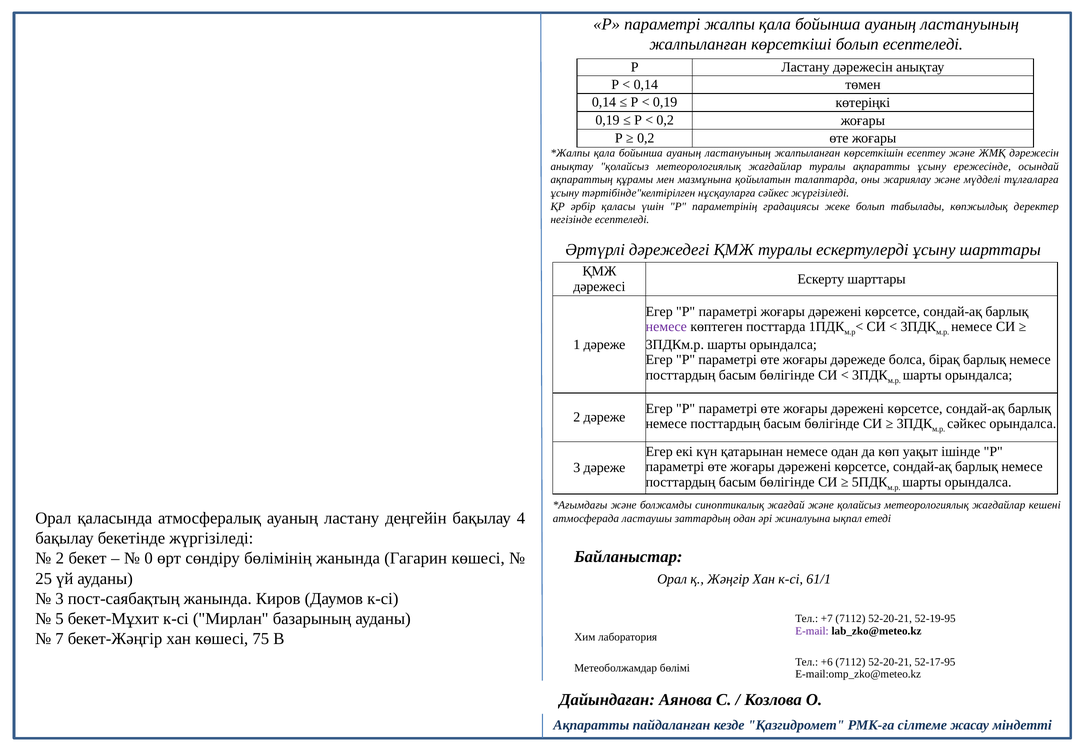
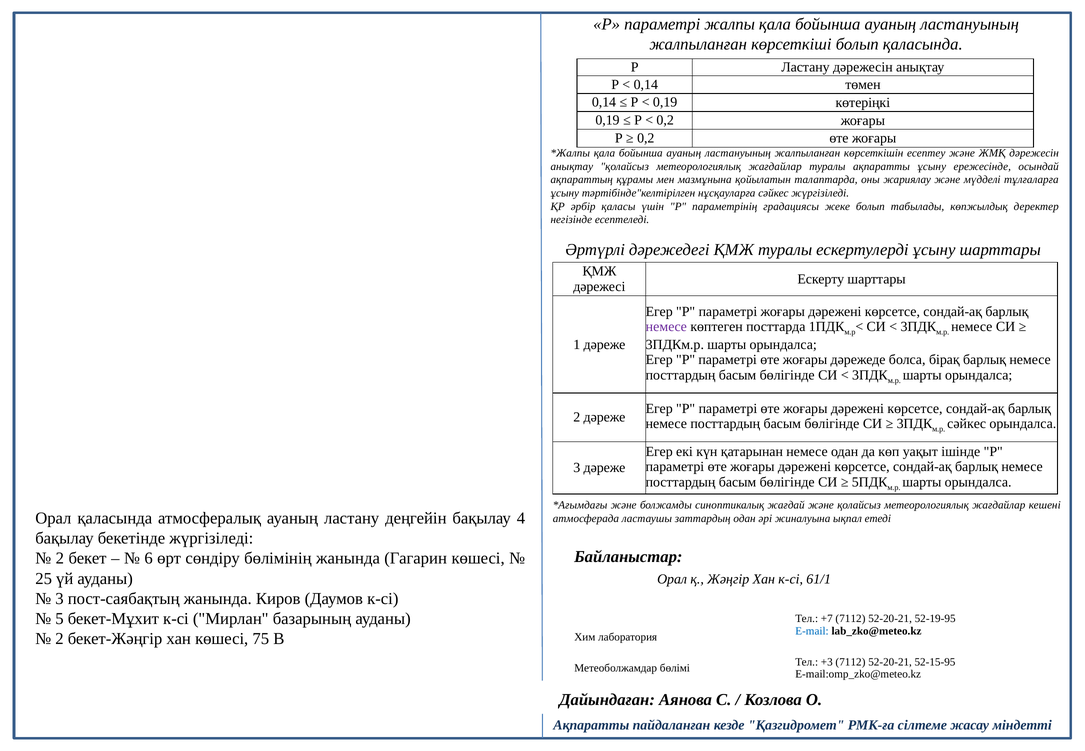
болып есептеледі: есептеледі -> қаласында
0: 0 -> 6
E-mail colour: purple -> blue
7 at (59, 639): 7 -> 2
+6: +6 -> +3
52-17-95: 52-17-95 -> 52-15-95
